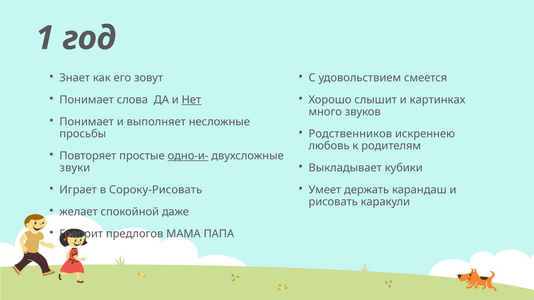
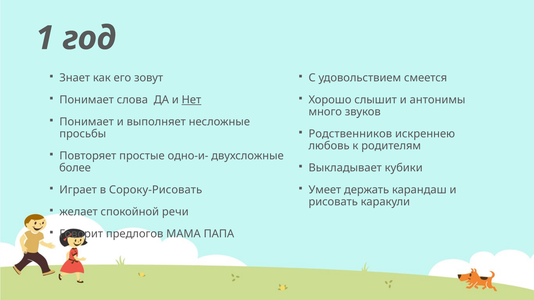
картинках: картинках -> антонимы
одно-и- underline: present -> none
звуки: звуки -> более
даже: даже -> речи
